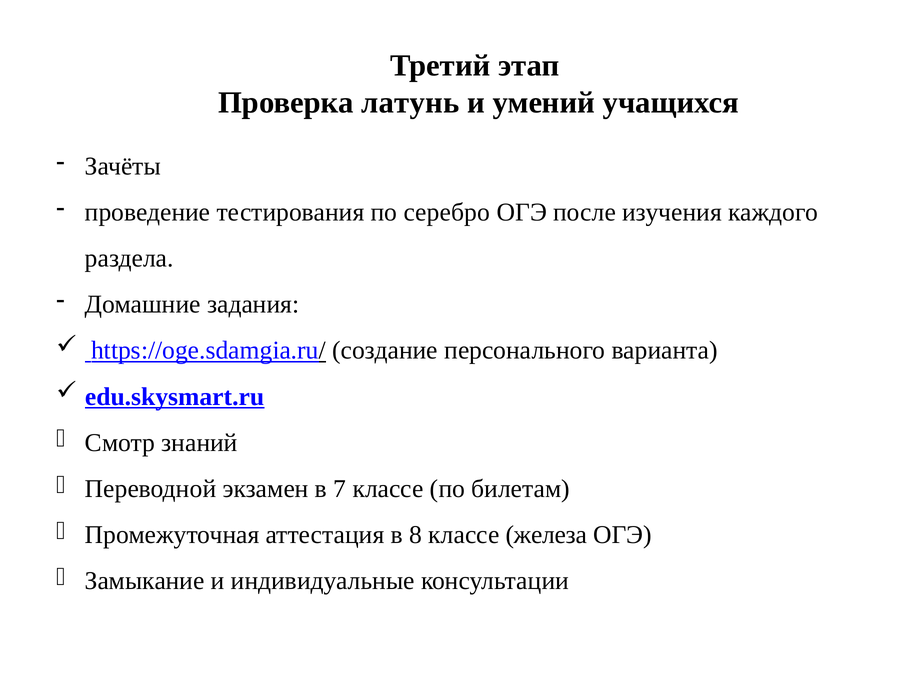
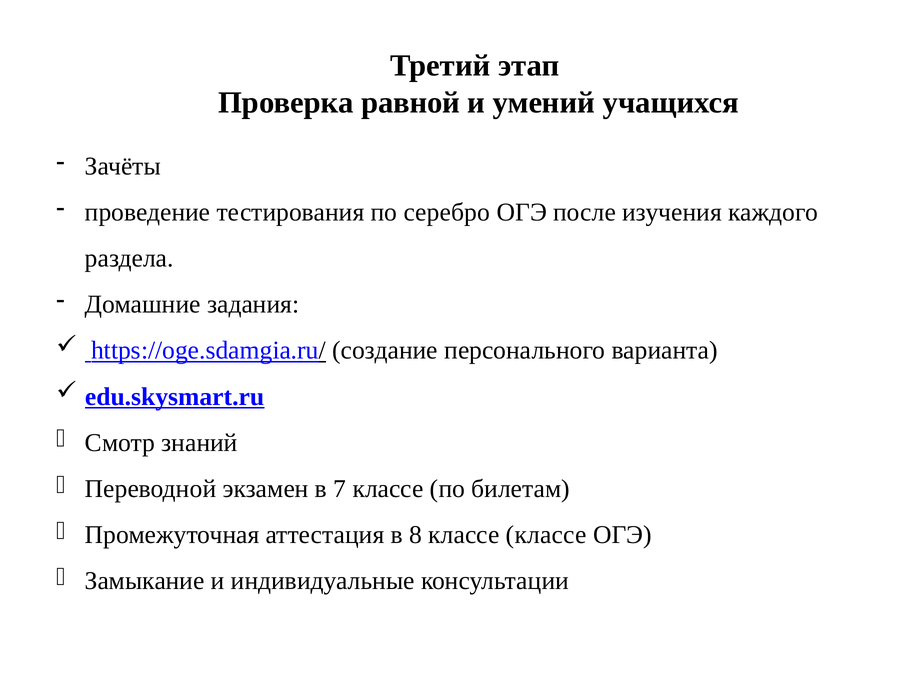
латунь: латунь -> равной
классе железа: железа -> классе
